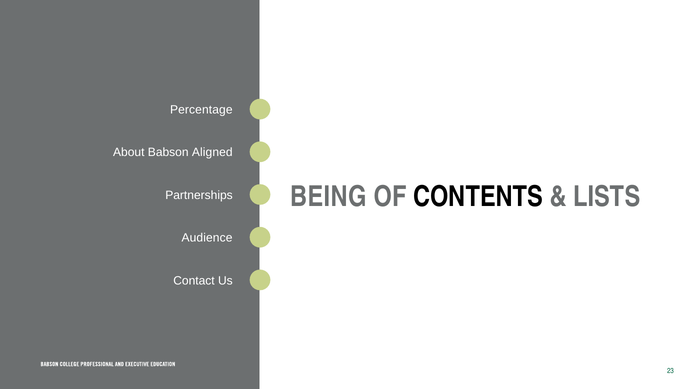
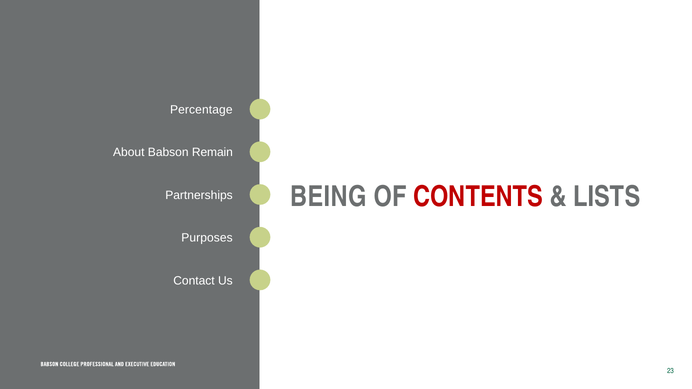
Aligned: Aligned -> Remain
CONTENTS colour: black -> red
Audience: Audience -> Purposes
